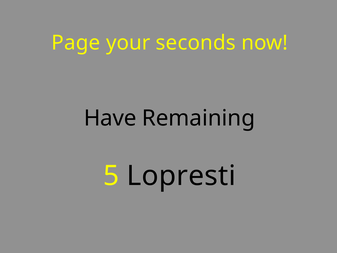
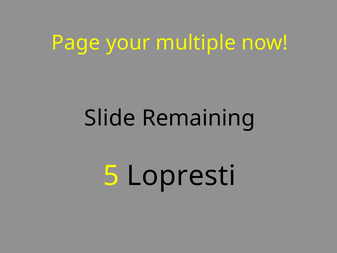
seconds: seconds -> multiple
Have: Have -> Slide
